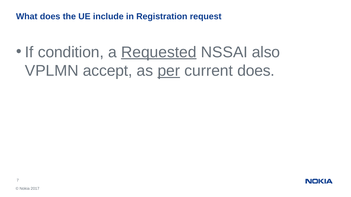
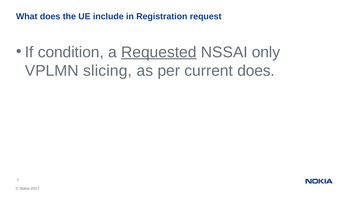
also: also -> only
accept: accept -> slicing
per underline: present -> none
